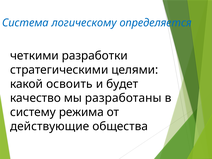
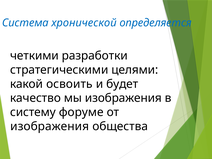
логическому: логическому -> хронической
мы разработаны: разработаны -> изображения
режима: режима -> форуме
действующие at (50, 126): действующие -> изображения
